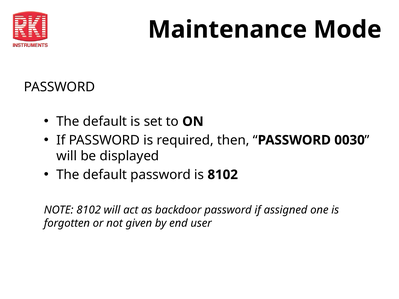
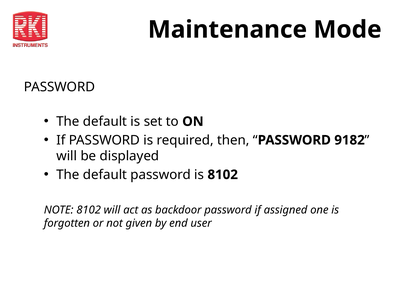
0030: 0030 -> 9182
